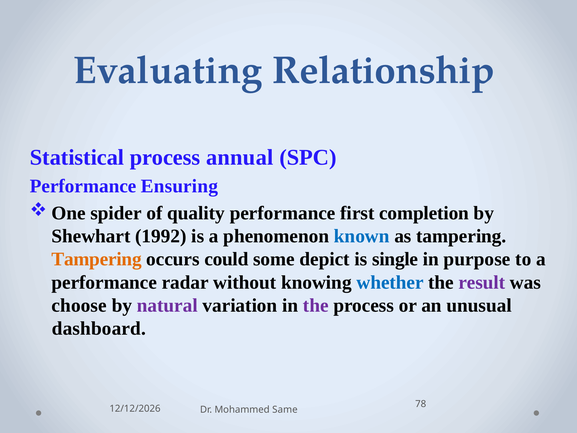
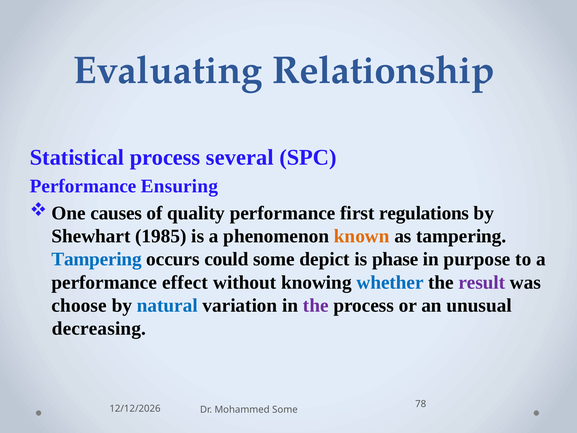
annual: annual -> several
spider: spider -> causes
completion: completion -> regulations
1992: 1992 -> 1985
known colour: blue -> orange
Tampering at (97, 259) colour: orange -> blue
single: single -> phase
radar: radar -> effect
natural colour: purple -> blue
dashboard: dashboard -> decreasing
Mohammed Same: Same -> Some
